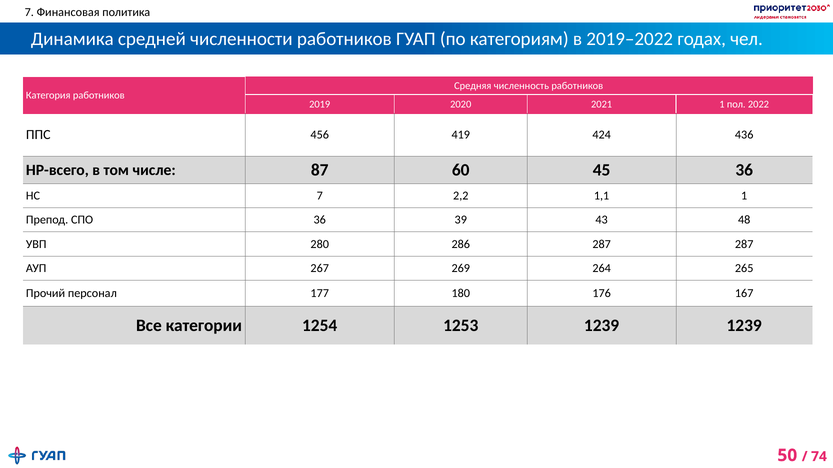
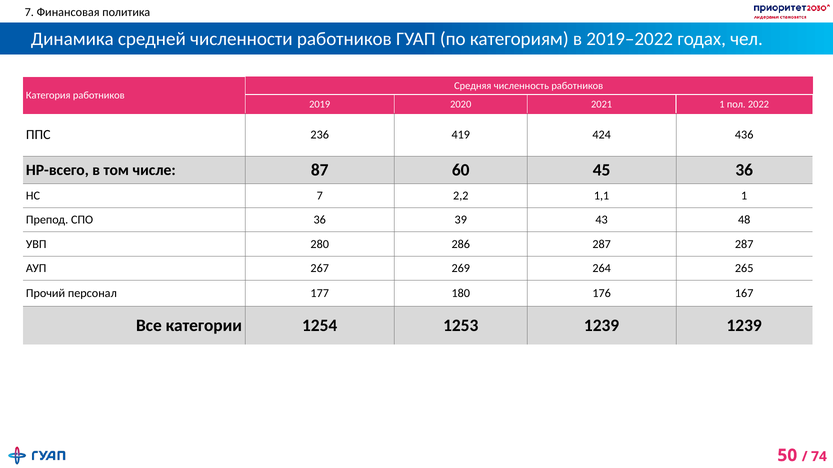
456: 456 -> 236
